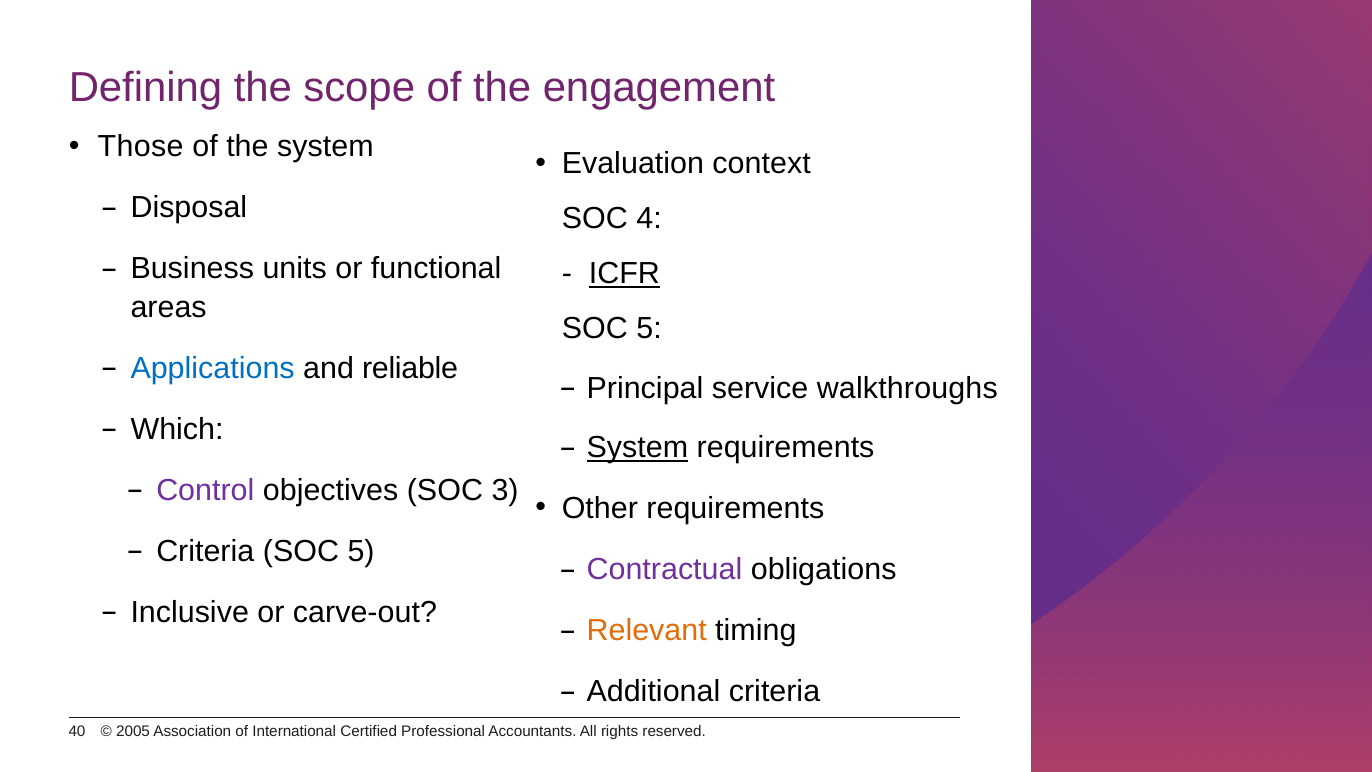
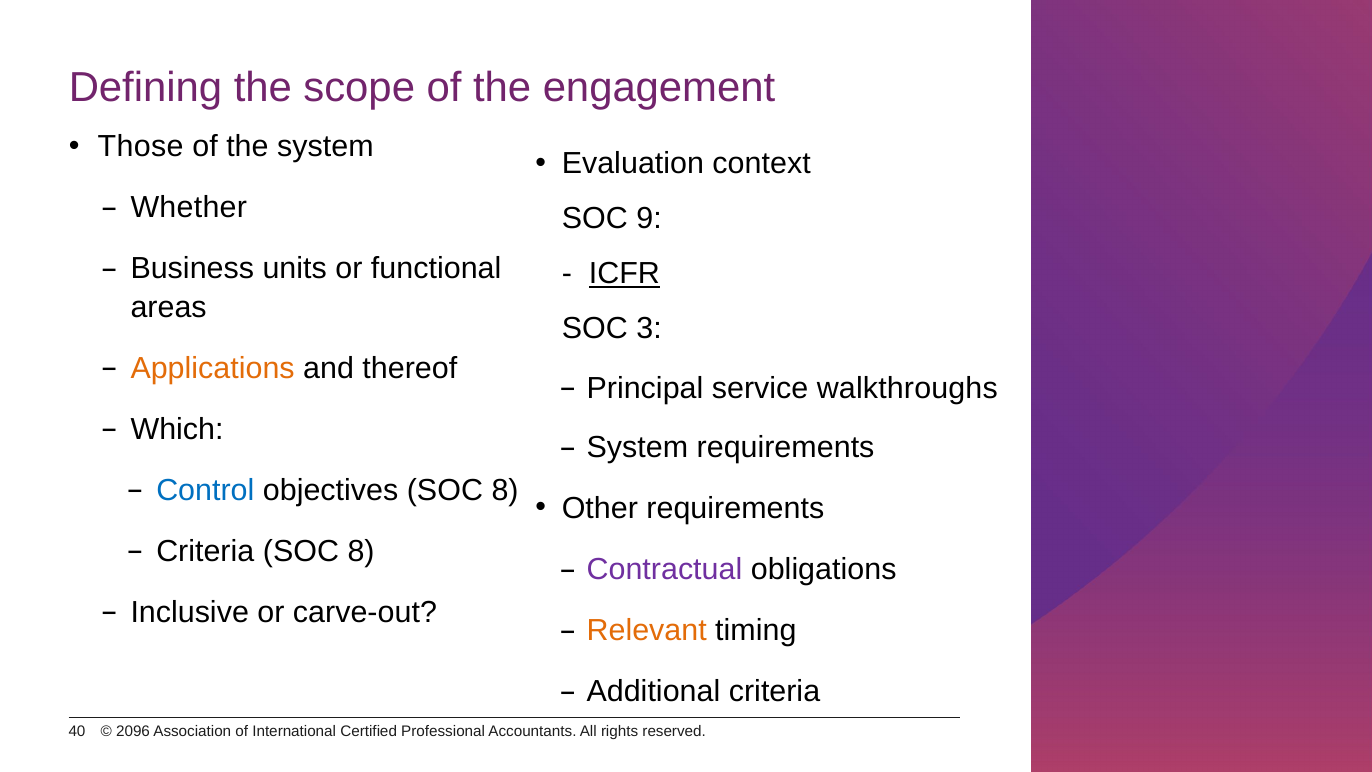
Disposal: Disposal -> Whether
4: 4 -> 9
5 at (649, 329): 5 -> 3
Applications colour: blue -> orange
reliable: reliable -> thereof
System at (637, 447) underline: present -> none
Control colour: purple -> blue
objectives SOC 3: 3 -> 8
Criteria SOC 5: 5 -> 8
2005: 2005 -> 2096
